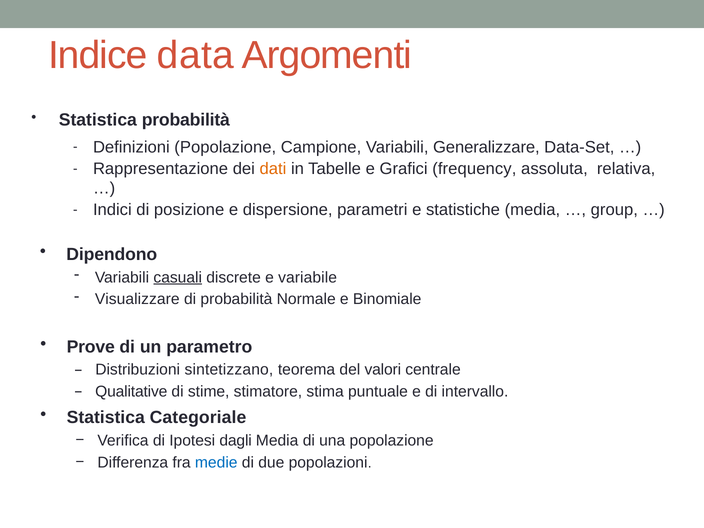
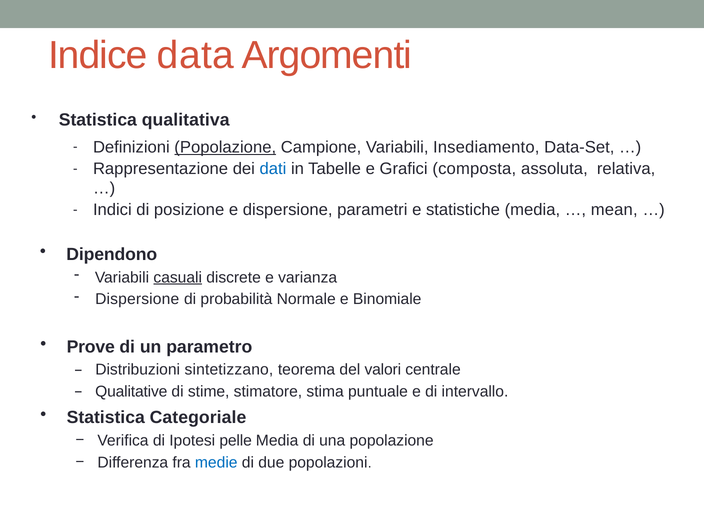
Statistica probabilità: probabilità -> qualitativa
Popolazione at (225, 147) underline: none -> present
Generalizzare: Generalizzare -> Insediamento
dati colour: orange -> blue
frequency: frequency -> composta
group: group -> mean
variabile: variabile -> varianza
Visualizzare at (137, 299): Visualizzare -> Dispersione
dagli: dagli -> pelle
